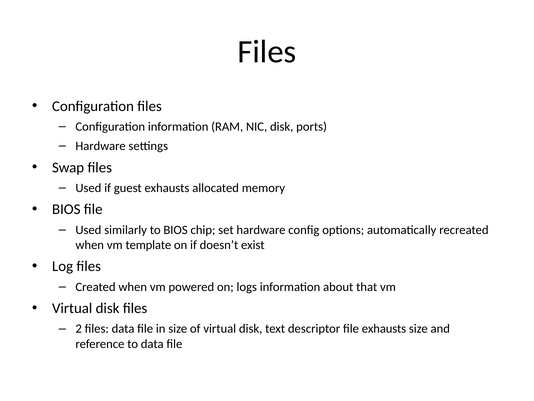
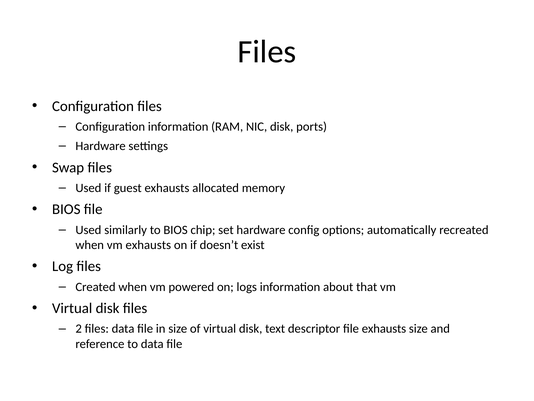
vm template: template -> exhausts
